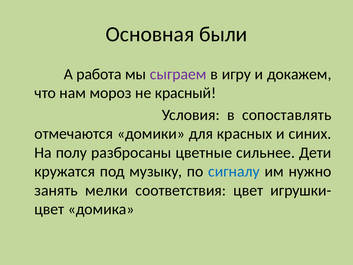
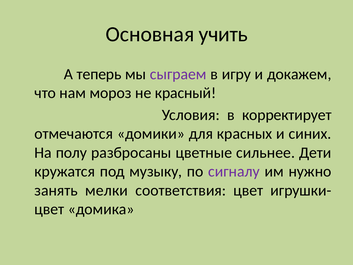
были: были -> учить
работа: работа -> теперь
сопоставлять: сопоставлять -> корректирует
сигналу colour: blue -> purple
